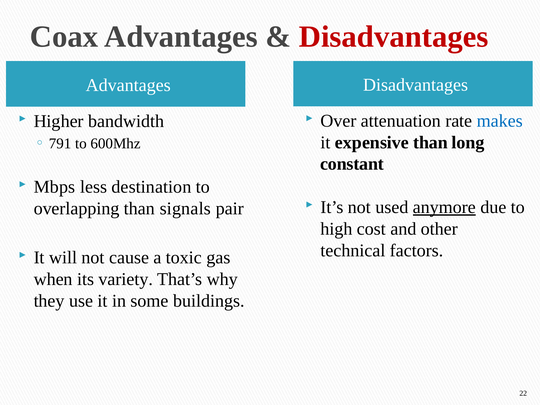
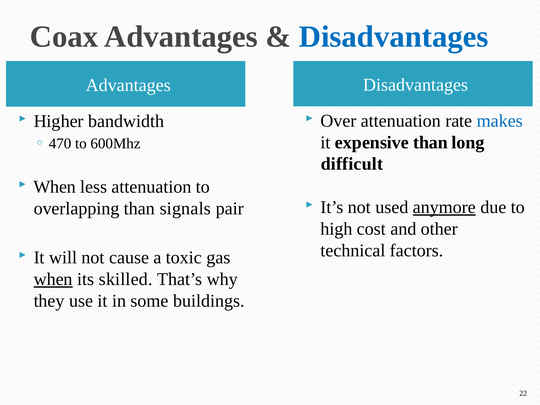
Disadvantages at (394, 37) colour: red -> blue
791: 791 -> 470
constant: constant -> difficult
Mbps at (55, 187): Mbps -> When
less destination: destination -> attenuation
when at (53, 279) underline: none -> present
variety: variety -> skilled
